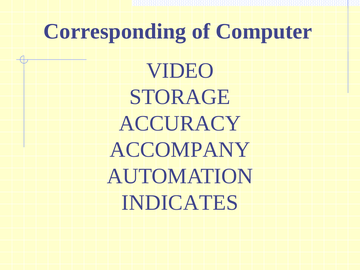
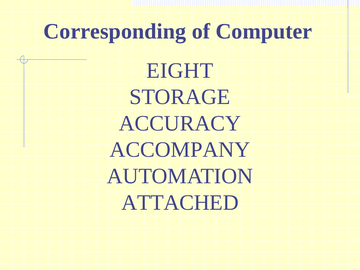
VIDEO: VIDEO -> EIGHT
INDICATES: INDICATES -> ATTACHED
